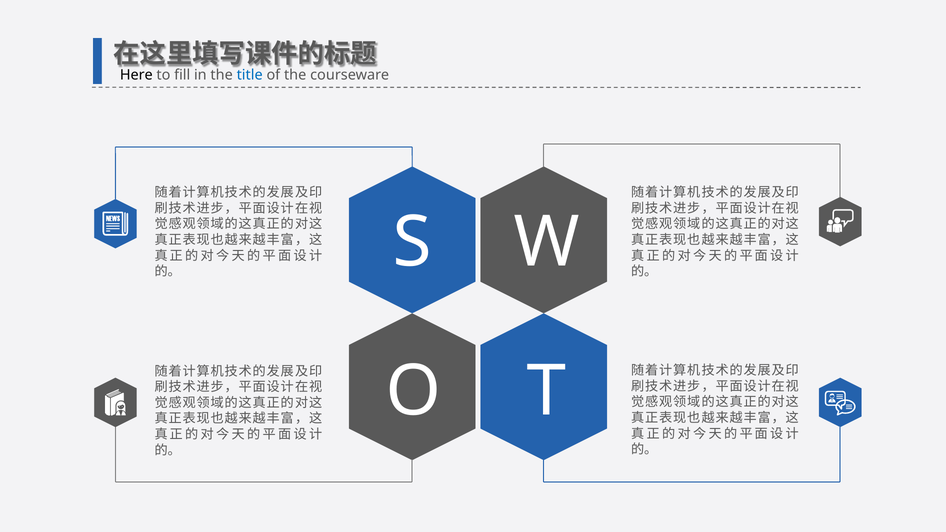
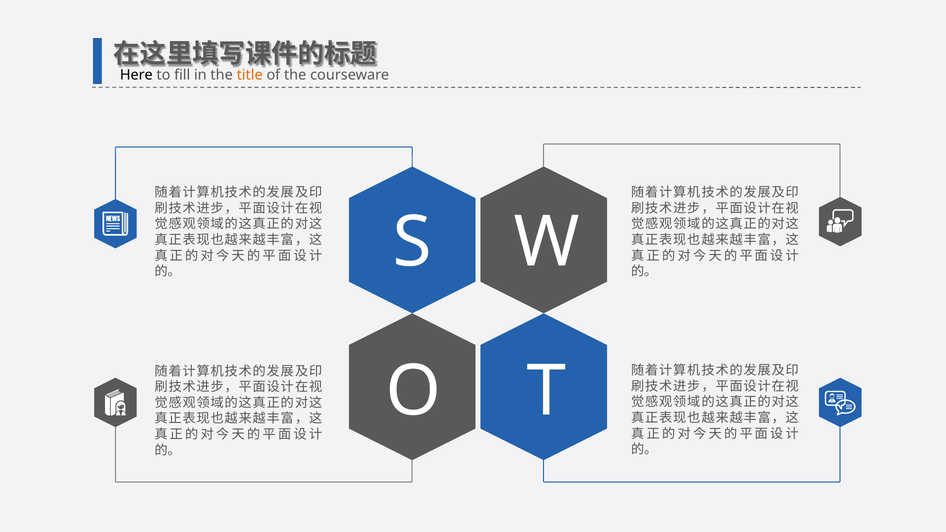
title colour: blue -> orange
